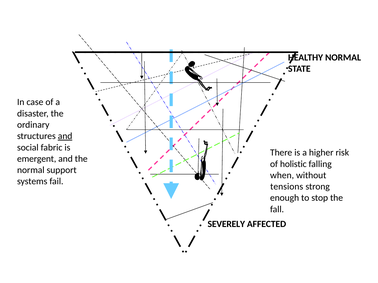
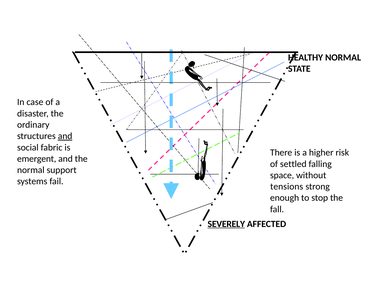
holistic: holistic -> settled
when: when -> space
SEVERELY underline: none -> present
